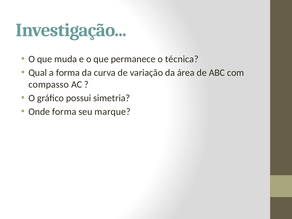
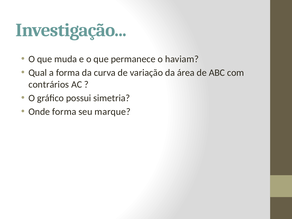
técnica: técnica -> haviam
compasso: compasso -> contrários
